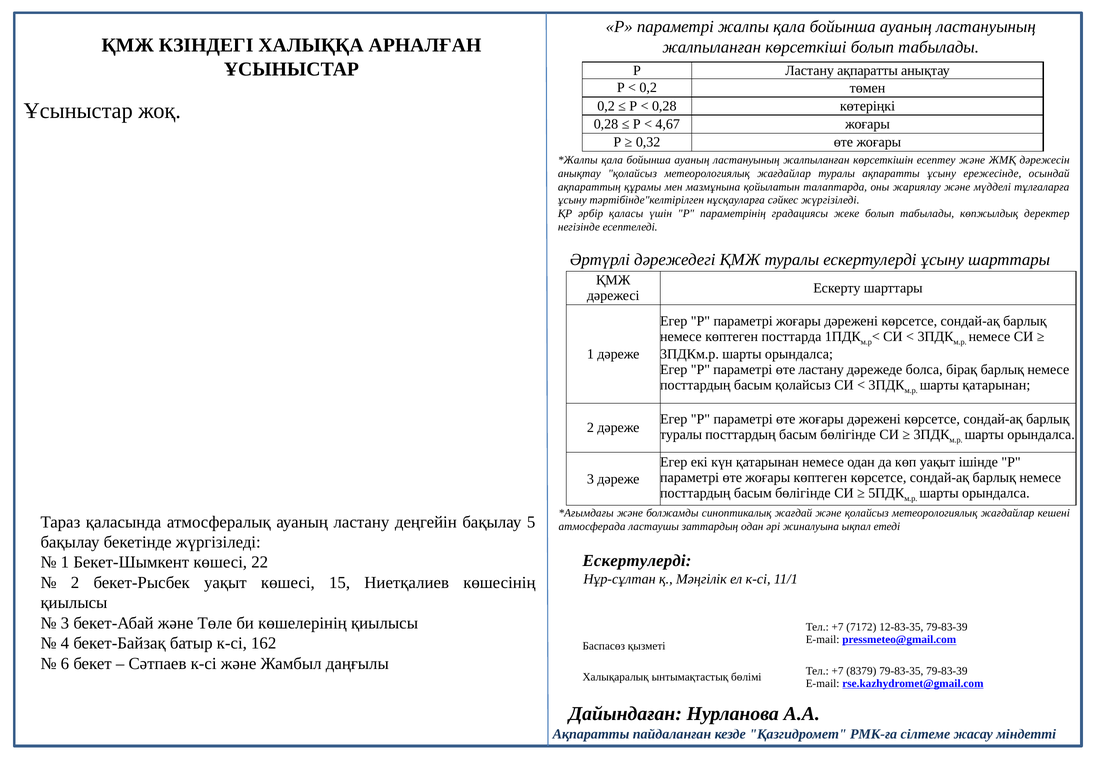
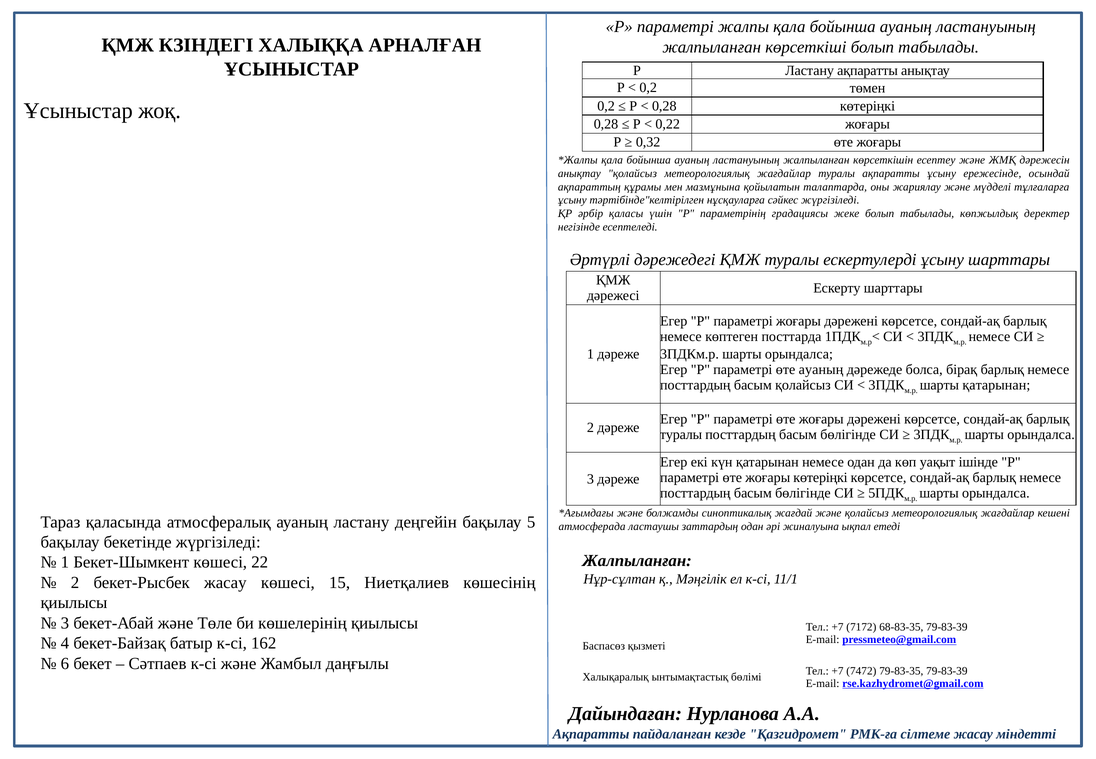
4,67: 4,67 -> 0,22
өте ластану: ластану -> ауаның
жоғары көптеген: көптеген -> көтеріңкі
Ескертулерді at (637, 561): Ескертулерді -> Жалпыланған
бекет-Рысбек уақыт: уақыт -> жасау
12-83-35: 12-83-35 -> 68-83-35
8379: 8379 -> 7472
